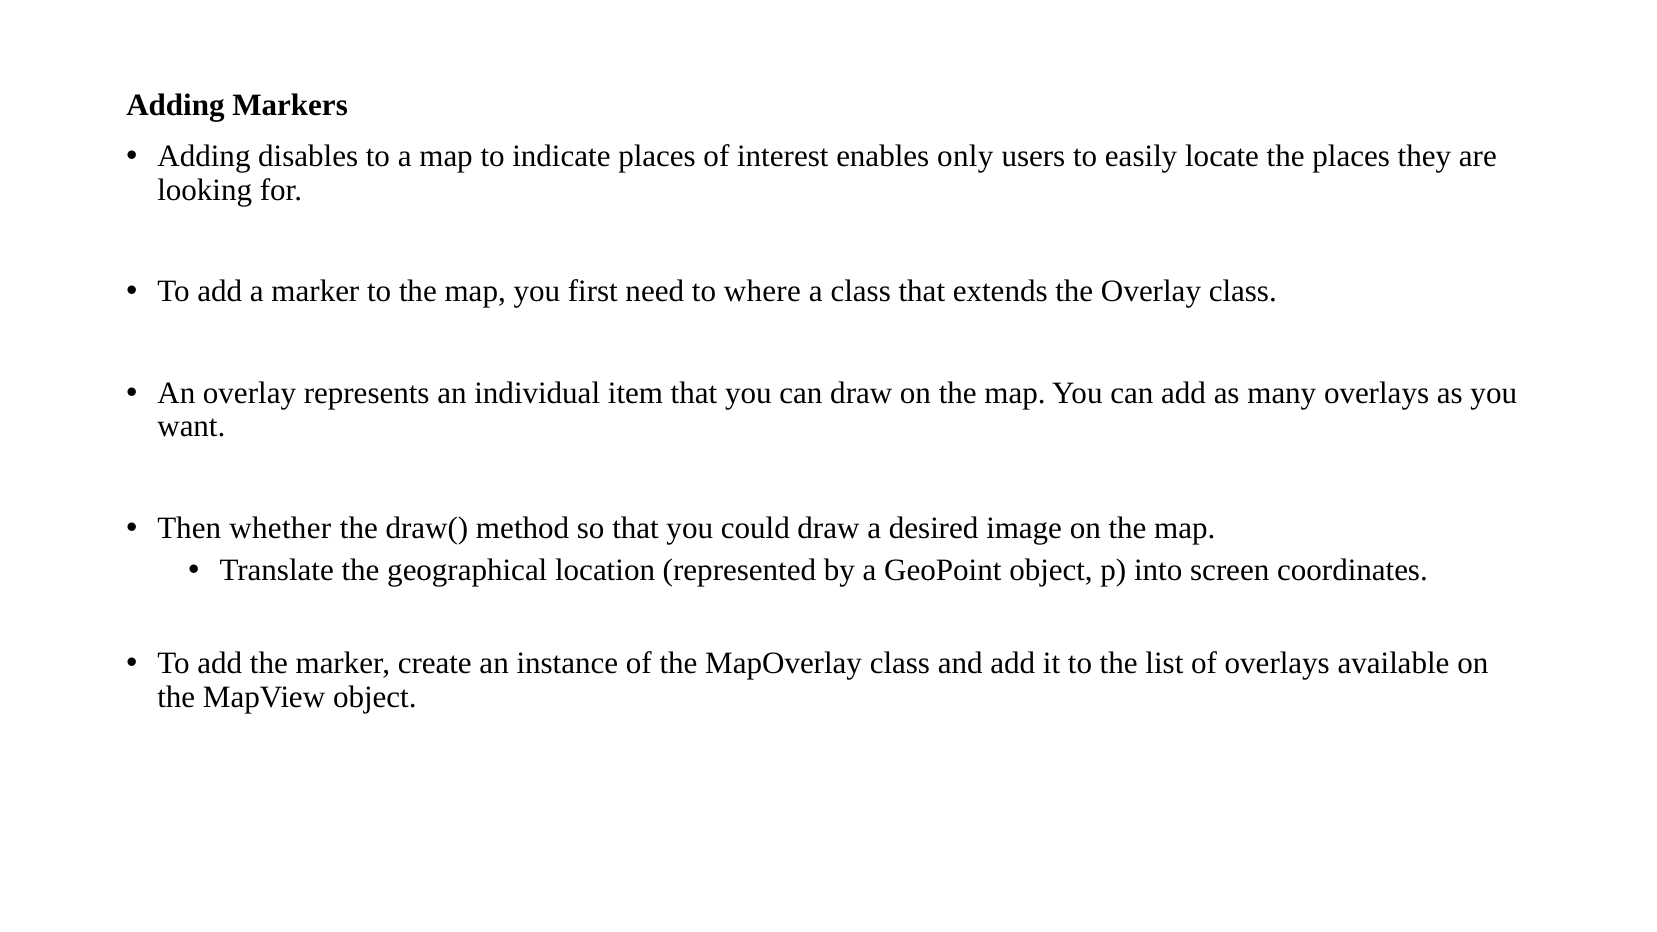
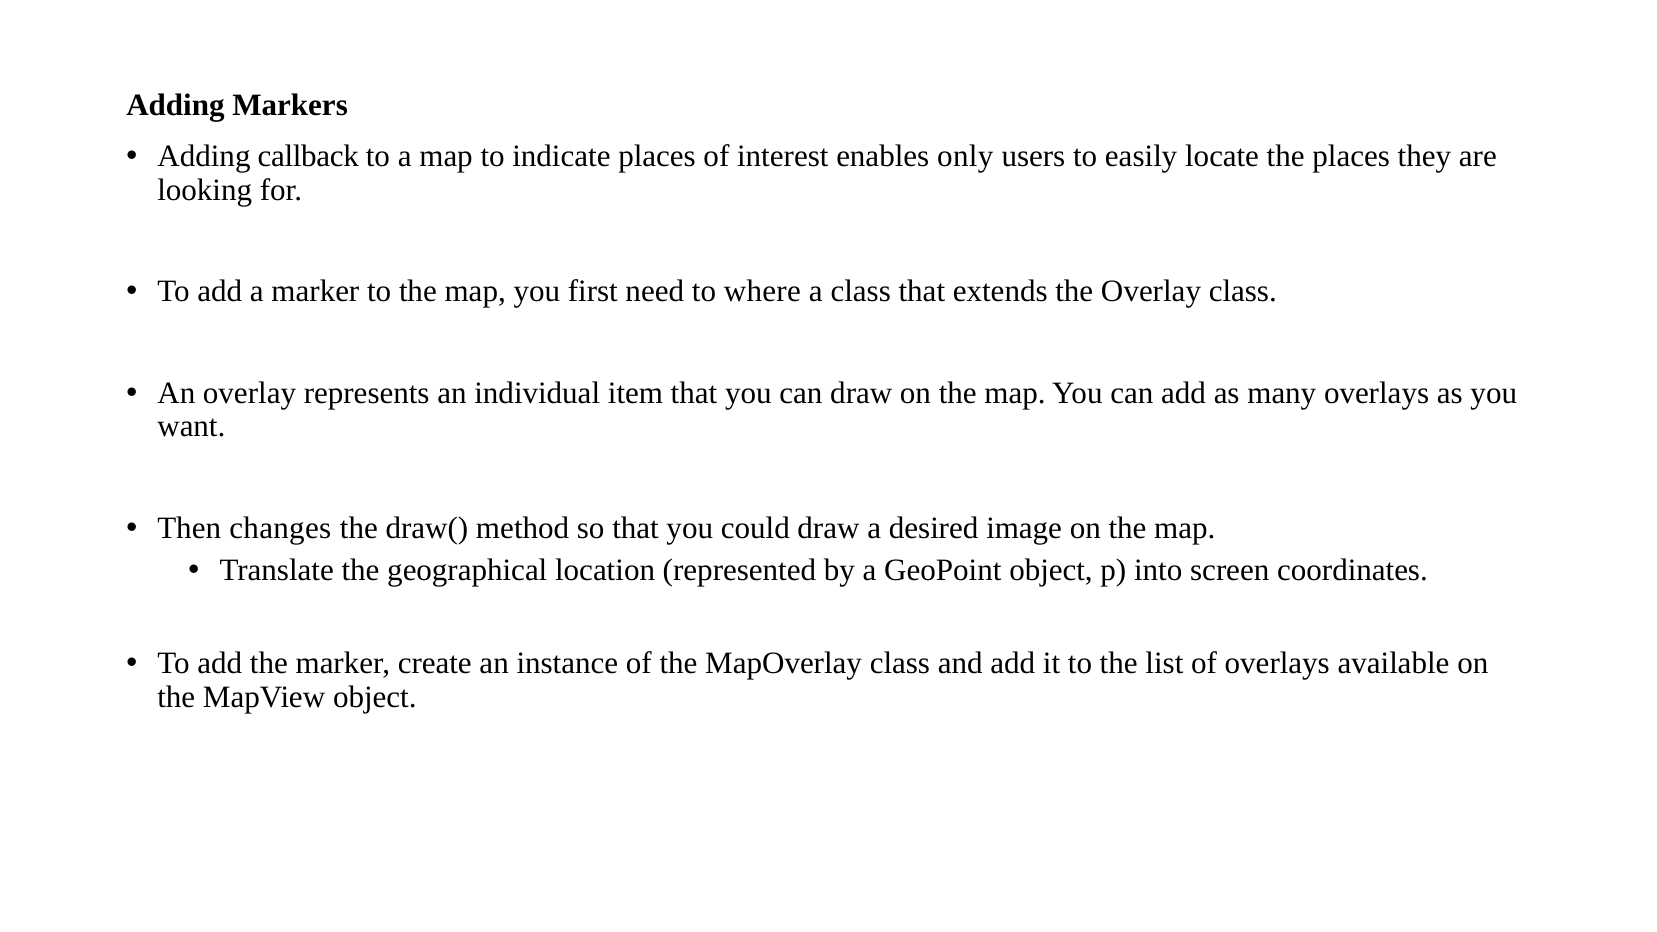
disables: disables -> callback
whether: whether -> changes
